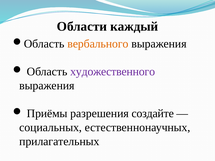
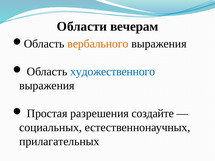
каждый: каждый -> вечерам
художественного colour: purple -> blue
Приёмы: Приёмы -> Простая
